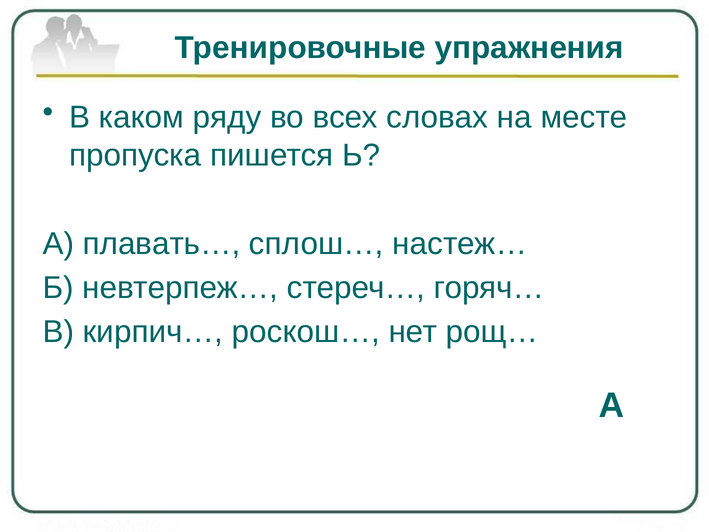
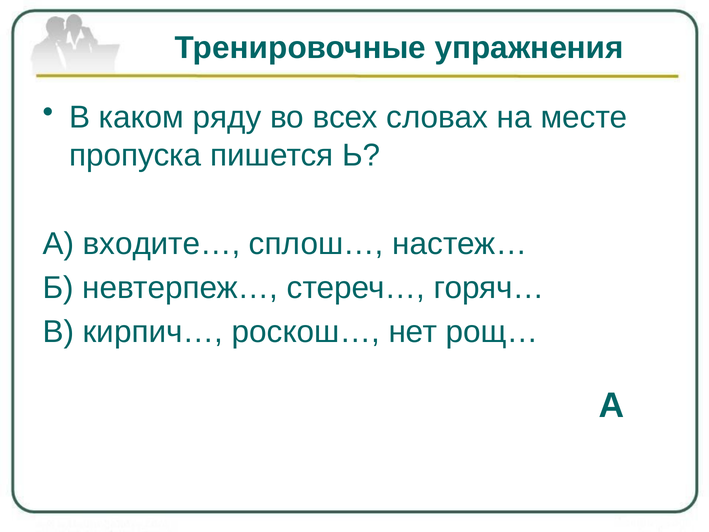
плавать…: плавать… -> входите…
